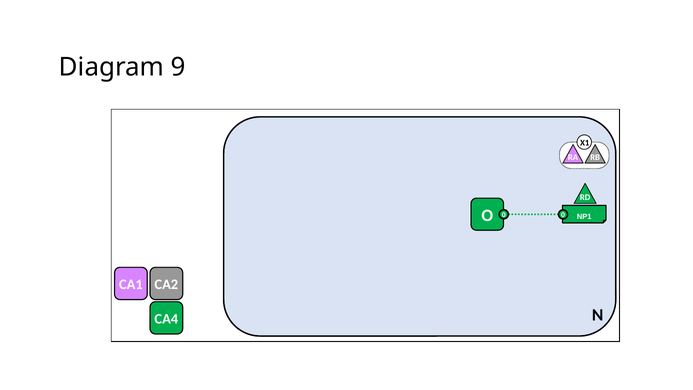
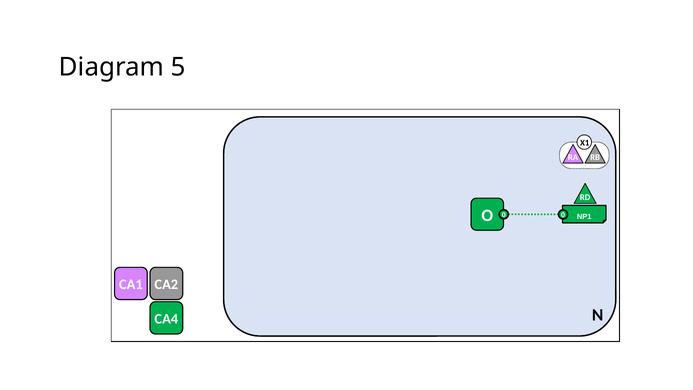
9: 9 -> 5
